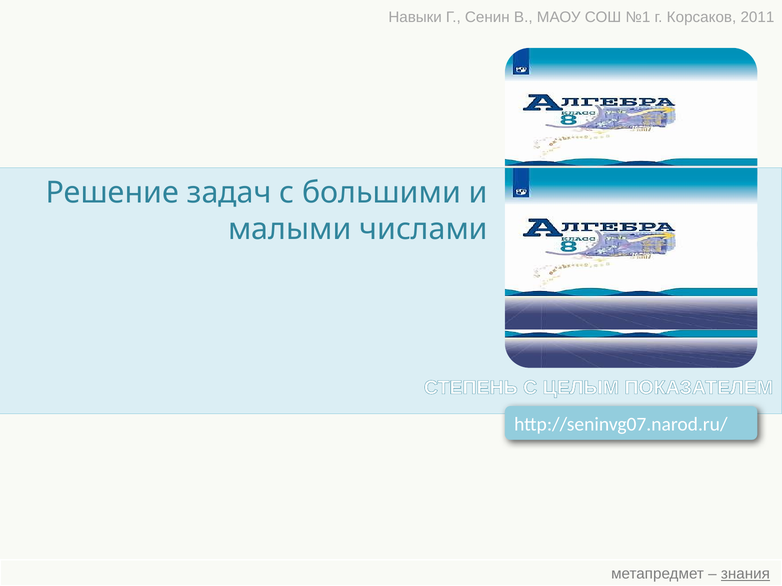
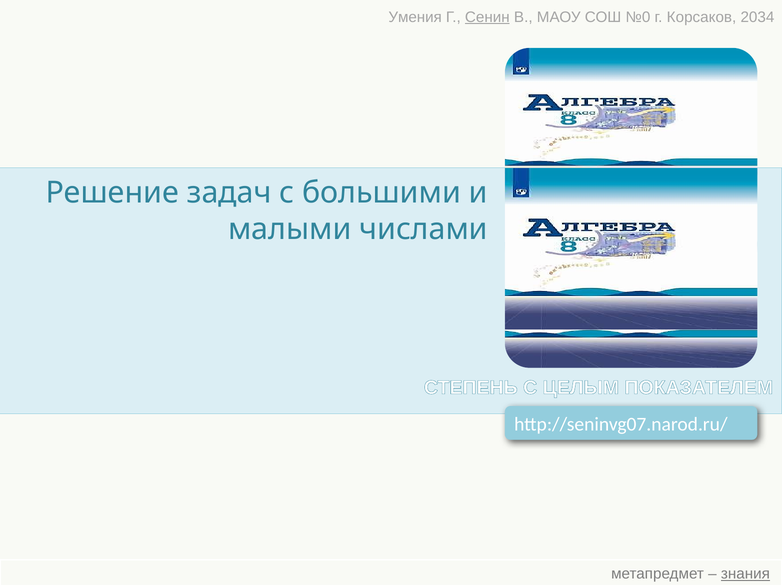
Навыки: Навыки -> Умения
Сенин underline: none -> present
№1: №1 -> №0
2011: 2011 -> 2034
